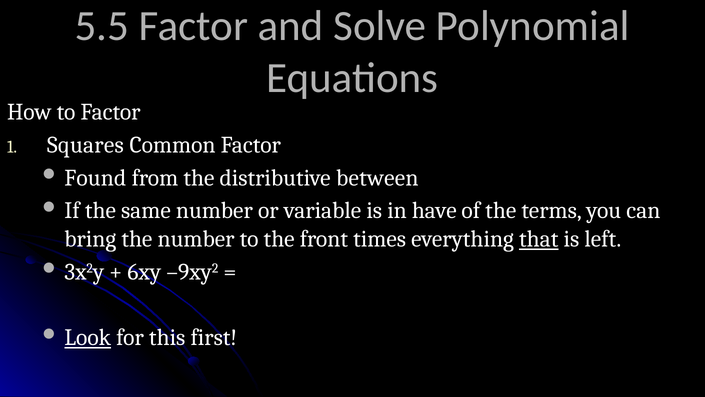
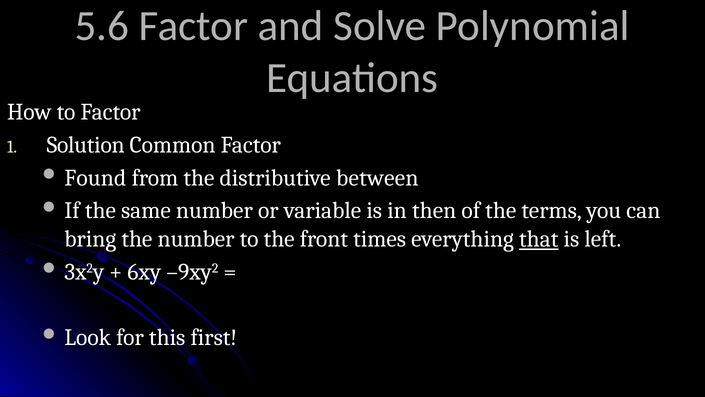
5.5: 5.5 -> 5.6
Squares: Squares -> Solution
have: have -> then
Look underline: present -> none
